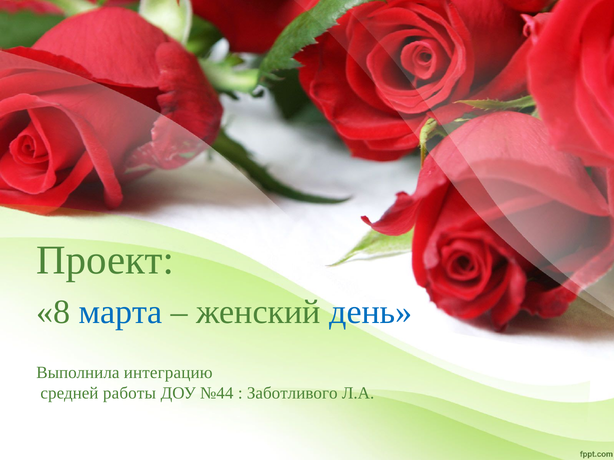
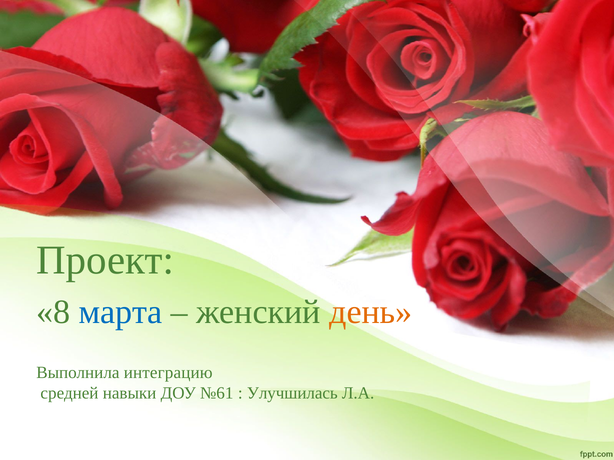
день colour: blue -> orange
работы: работы -> навыки
№44: №44 -> №61
Заботливого: Заботливого -> Улучшилась
